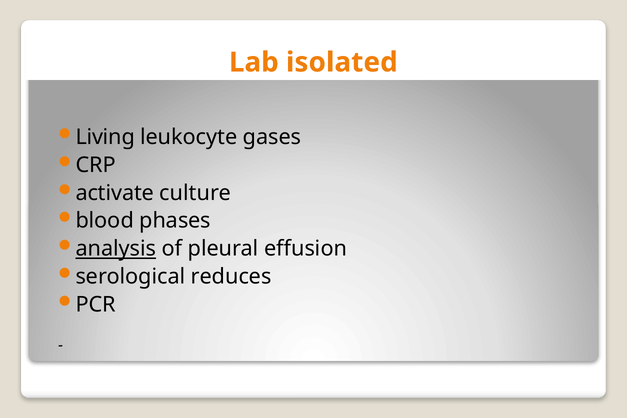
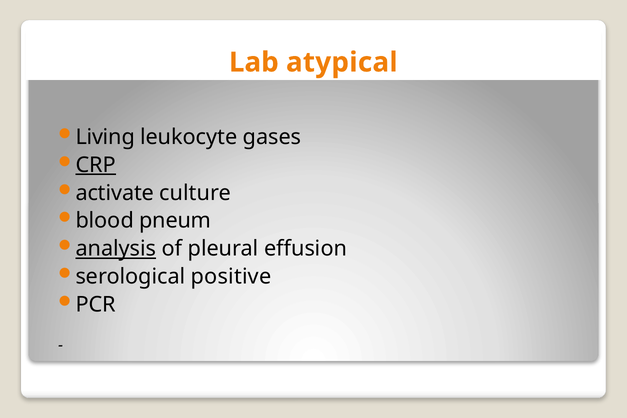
isolated: isolated -> atypical
CRP underline: none -> present
phases: phases -> pneum
reduces: reduces -> positive
